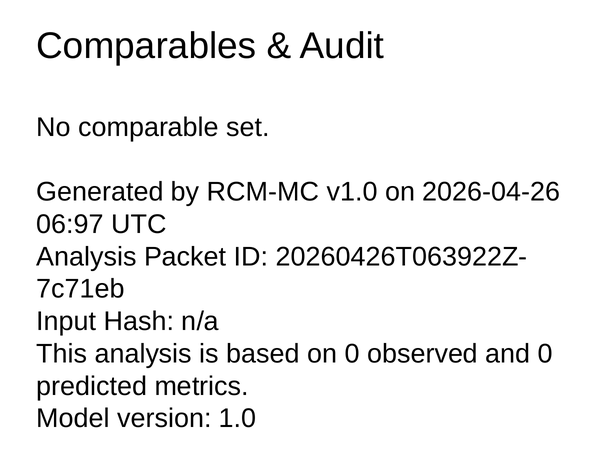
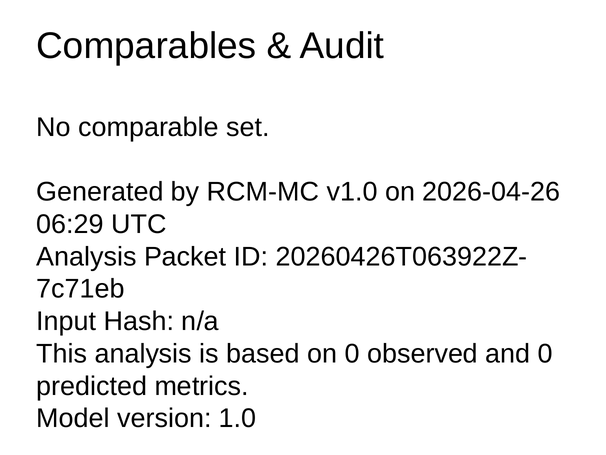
06:97: 06:97 -> 06:29
